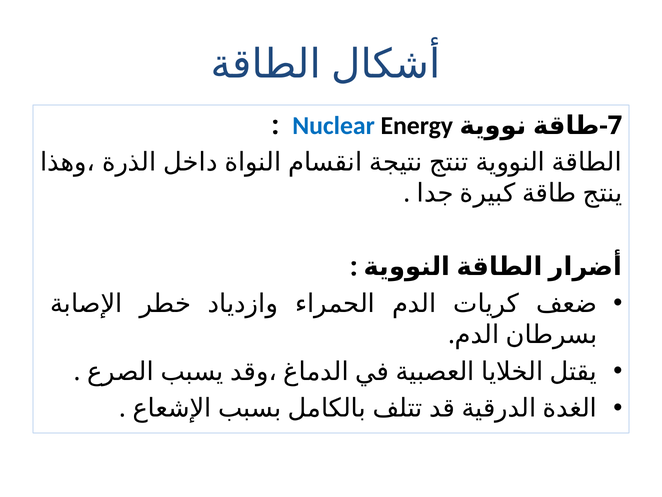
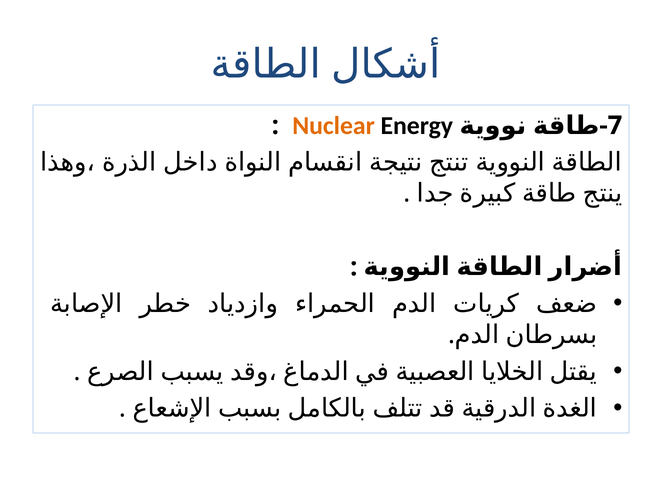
Nuclear colour: blue -> orange
